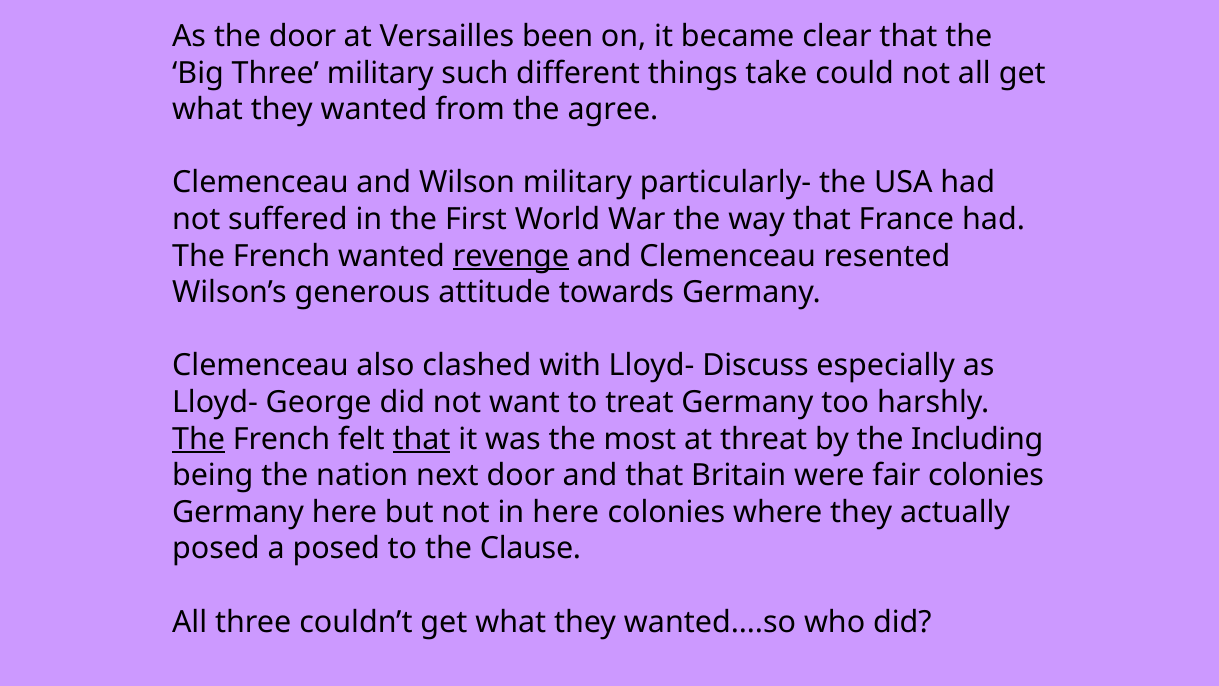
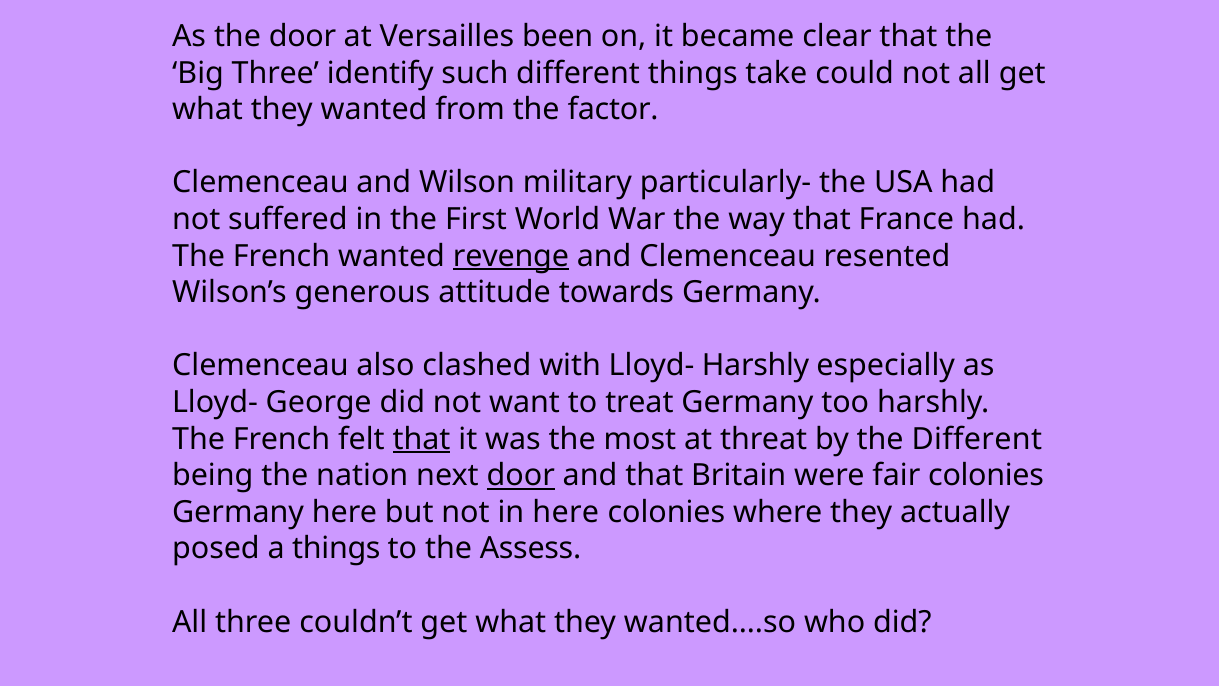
Three military: military -> identify
agree: agree -> factor
Lloyd- Discuss: Discuss -> Harshly
The at (199, 439) underline: present -> none
the Including: Including -> Different
door at (521, 475) underline: none -> present
a posed: posed -> things
Clause: Clause -> Assess
